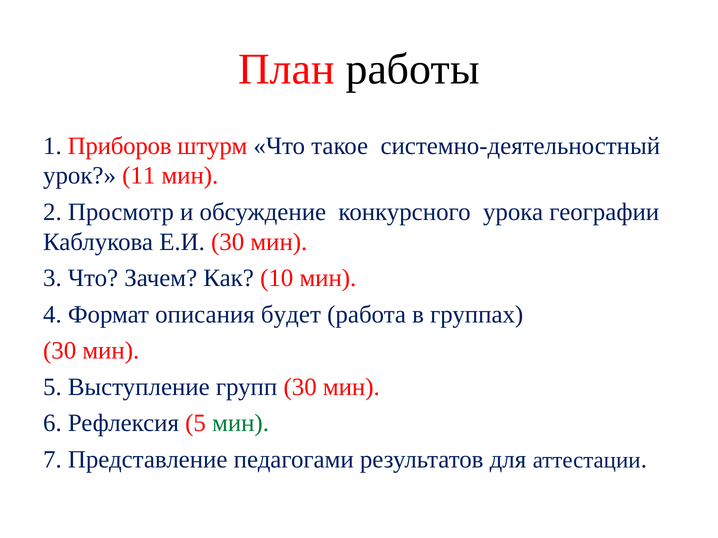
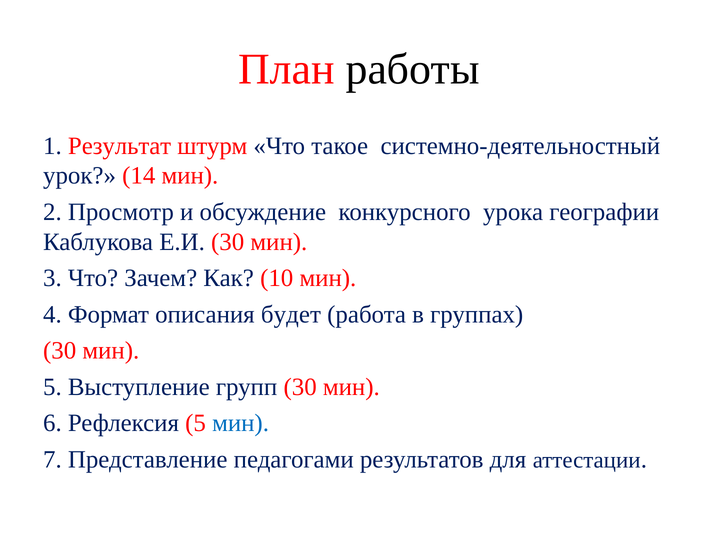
Приборов: Приборов -> Результат
11: 11 -> 14
мин at (241, 424) colour: green -> blue
